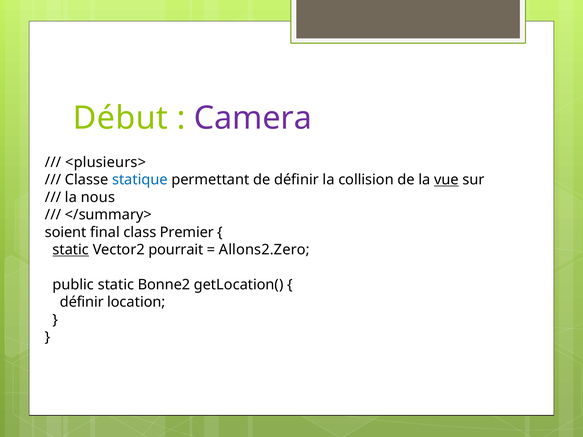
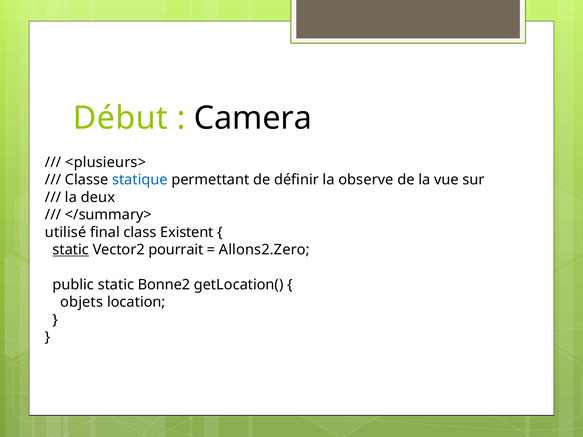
Camera colour: purple -> black
collision: collision -> observe
vue underline: present -> none
nous: nous -> deux
soient: soient -> utilisé
Premier: Premier -> Existent
définir at (82, 302): définir -> objets
